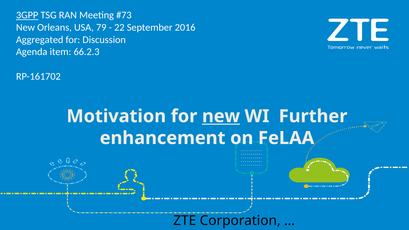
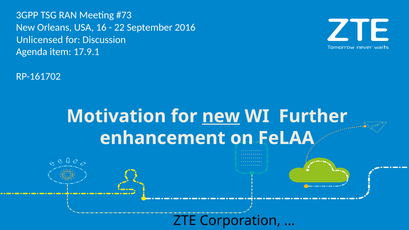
3GPP underline: present -> none
79: 79 -> 16
Aggregated: Aggregated -> Unlicensed
66.2.3: 66.2.3 -> 17.9.1
